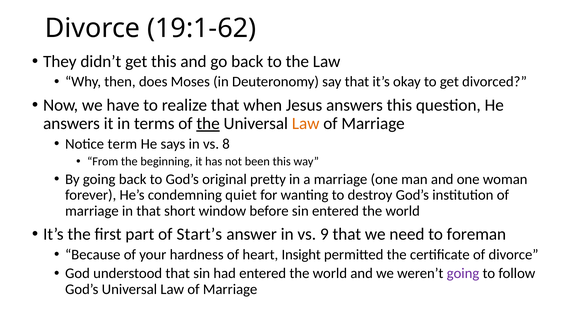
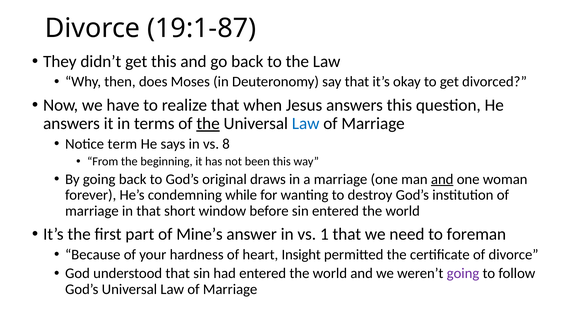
19:1-62: 19:1-62 -> 19:1-87
Law at (306, 124) colour: orange -> blue
pretty: pretty -> draws
and at (442, 179) underline: none -> present
quiet: quiet -> while
Start’s: Start’s -> Mine’s
9: 9 -> 1
